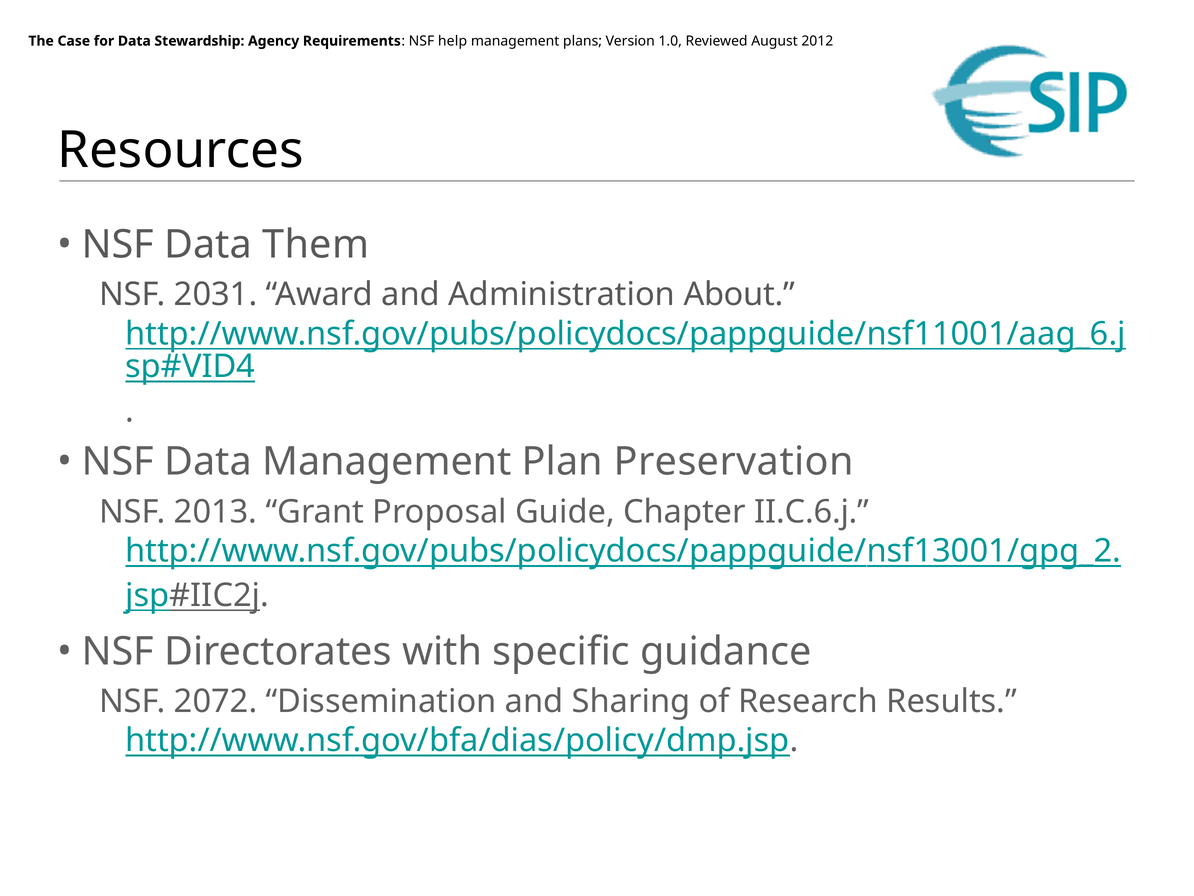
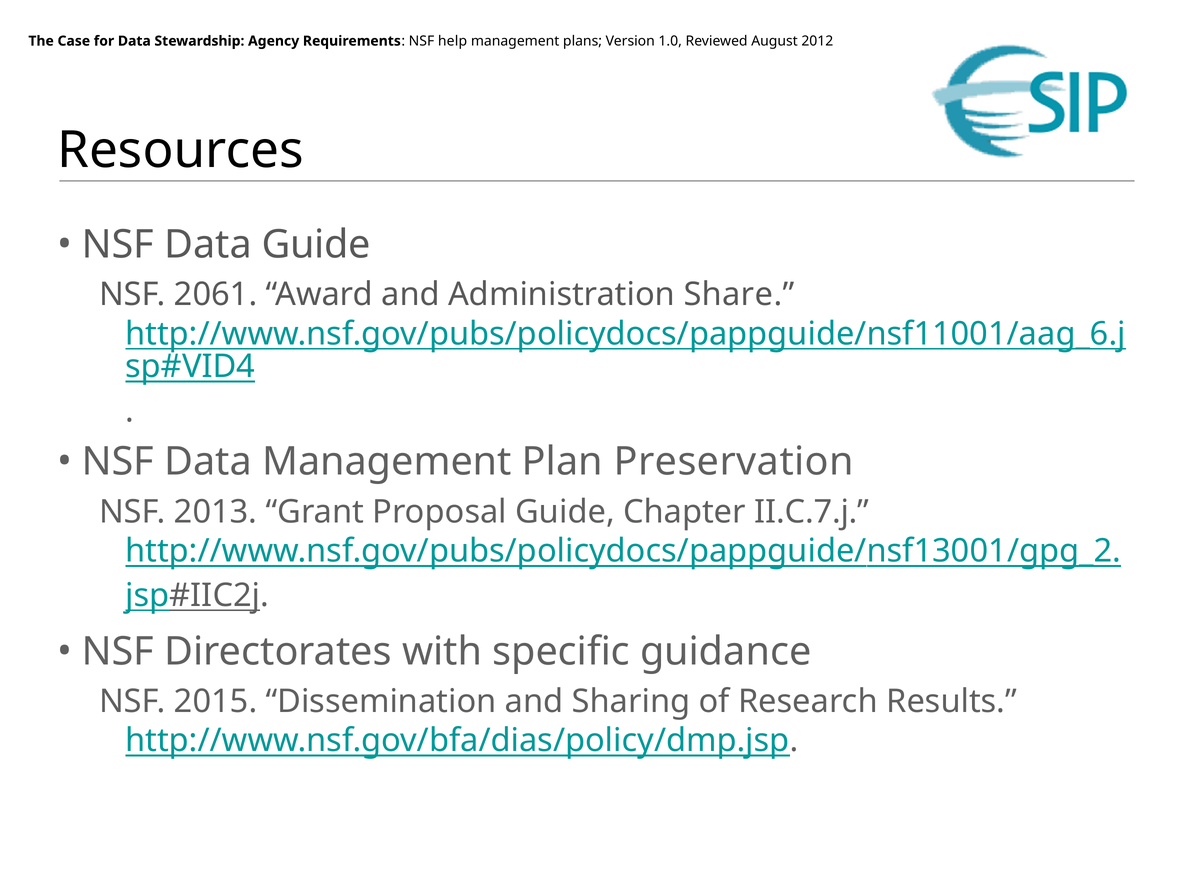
Data Them: Them -> Guide
2031: 2031 -> 2061
About: About -> Share
II.C.6.j: II.C.6.j -> II.C.7.j
2072: 2072 -> 2015
